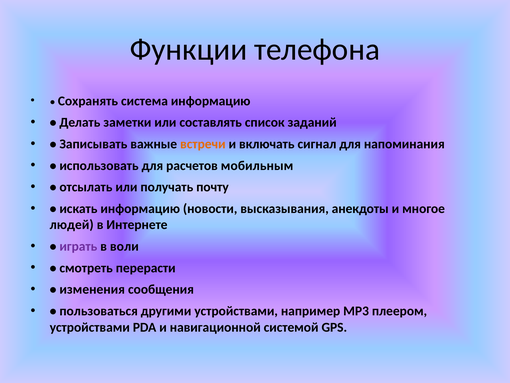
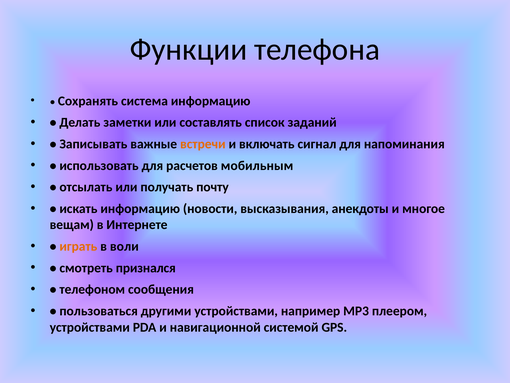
людей: людей -> вещам
играть colour: purple -> orange
перерасти: перерасти -> признался
изменения: изменения -> телефоном
